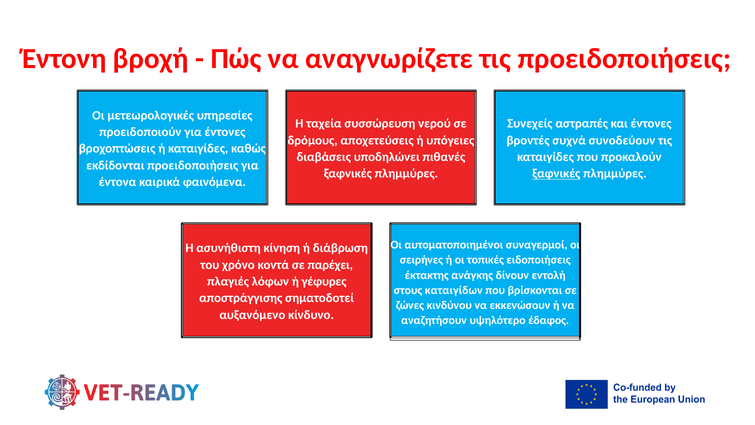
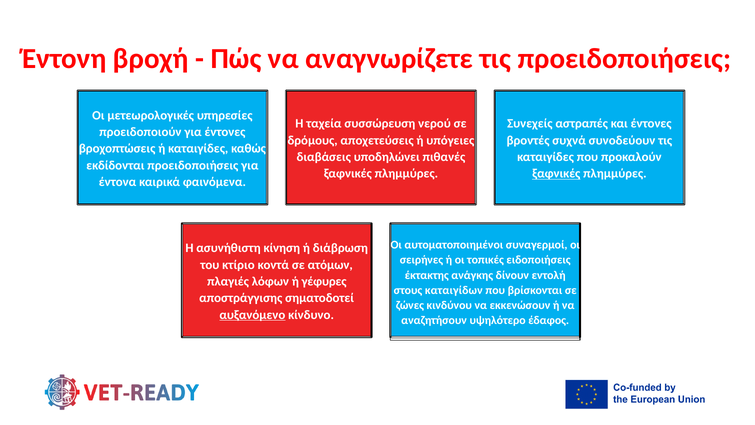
χρόνο: χρόνο -> κτίριο
παρέχει: παρέχει -> ατόμων
αυξανόμενο underline: none -> present
